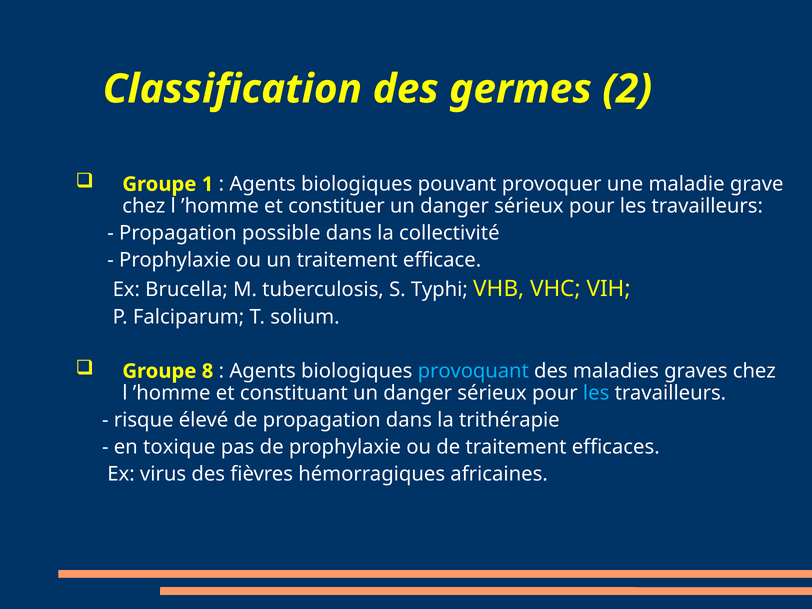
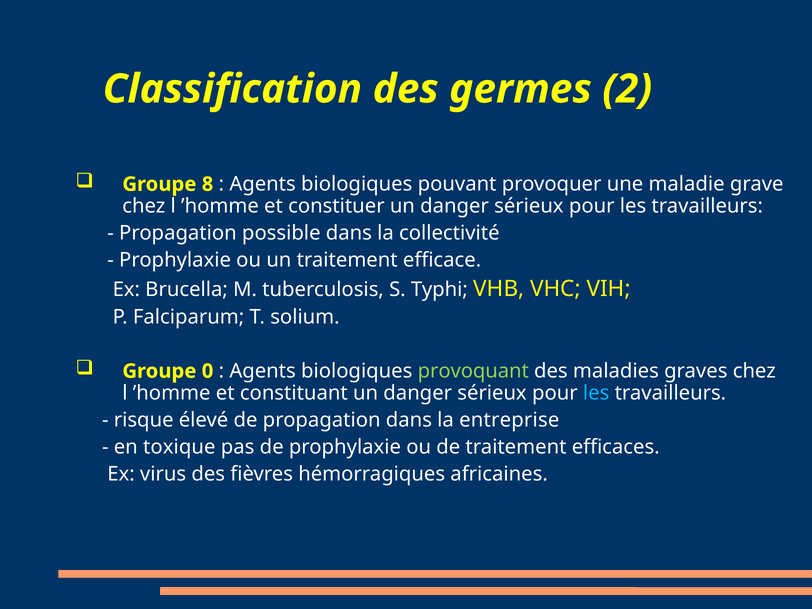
1: 1 -> 8
8: 8 -> 0
provoquant colour: light blue -> light green
trithérapie: trithérapie -> entreprise
